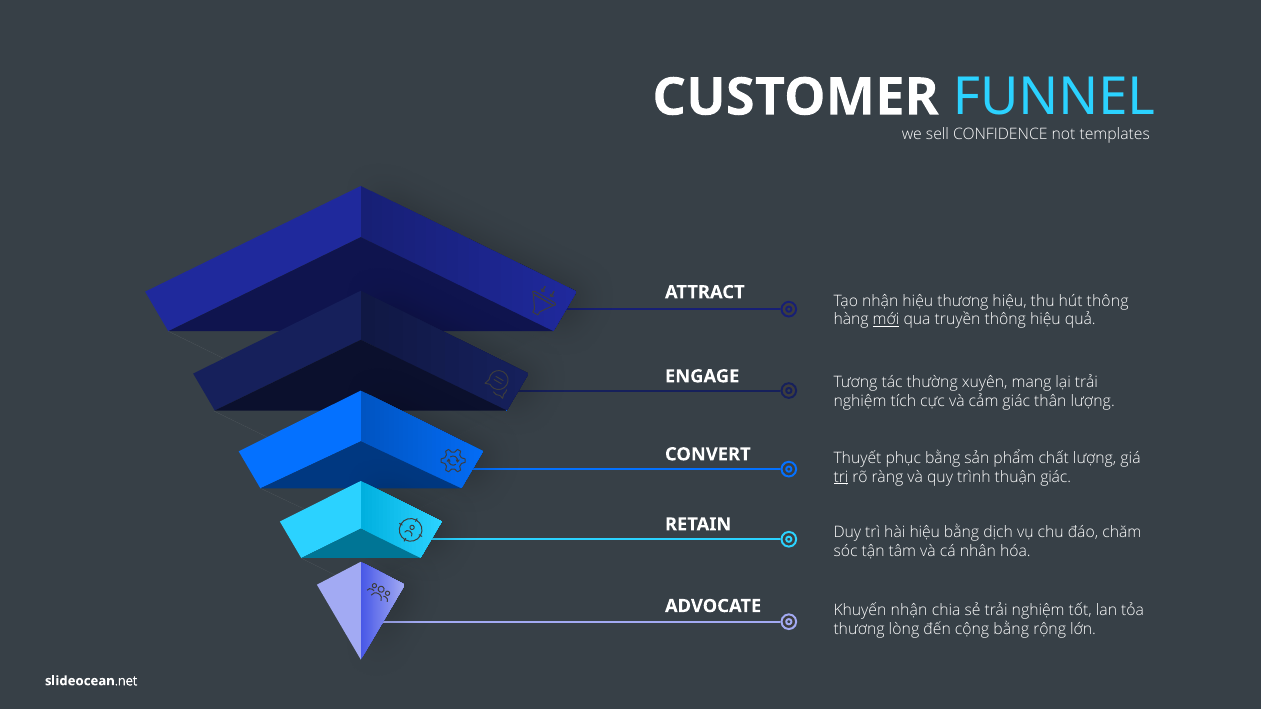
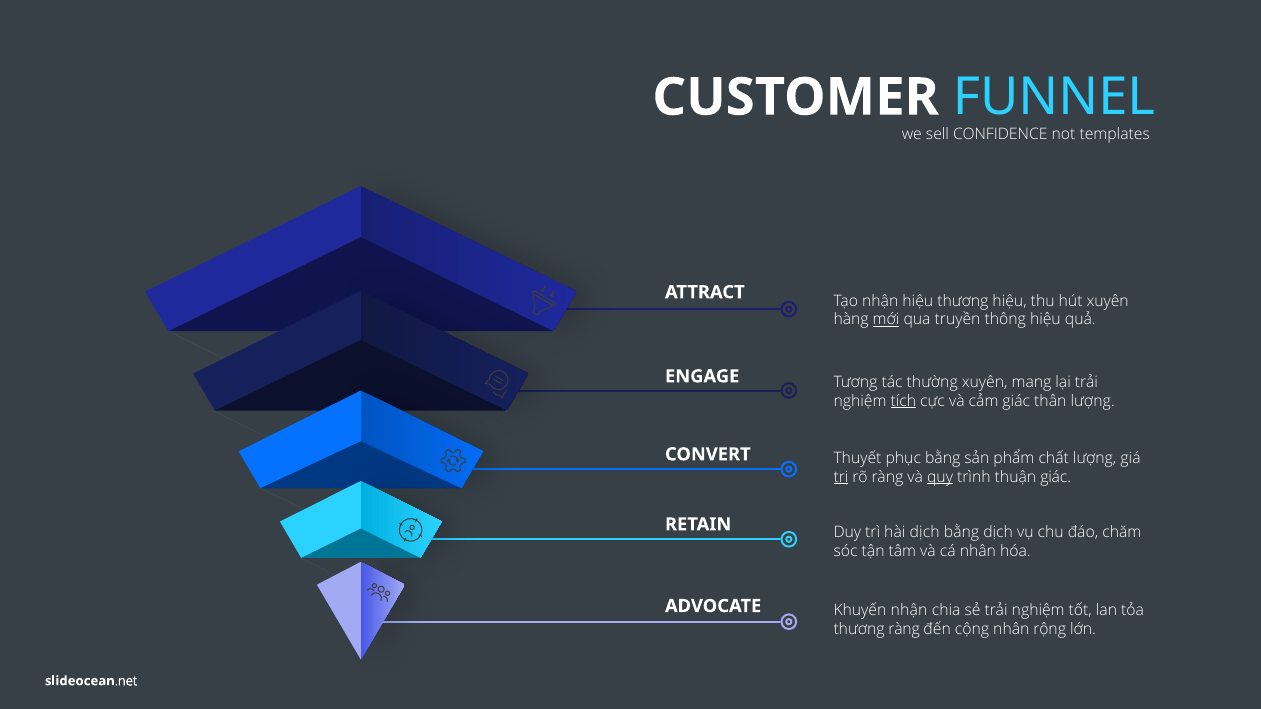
hút thông: thông -> xuyên
tích underline: none -> present
quy underline: none -> present
hài hiệu: hiệu -> dịch
thương lòng: lòng -> ràng
cộng bằng: bằng -> nhân
